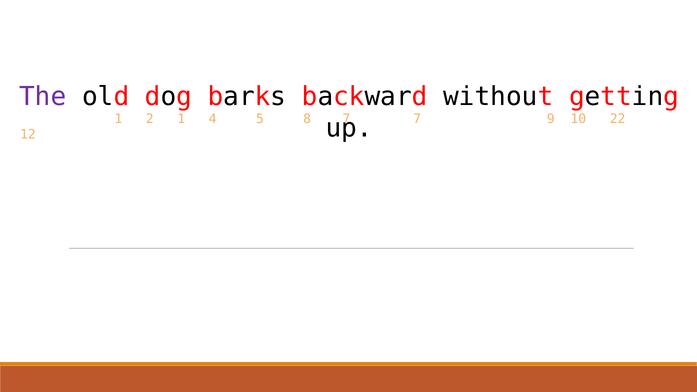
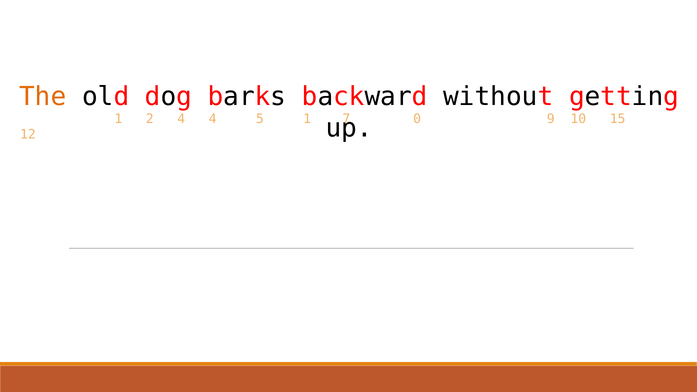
The colour: purple -> orange
2 1: 1 -> 4
5 8: 8 -> 1
7 at (417, 119): 7 -> 0
22: 22 -> 15
